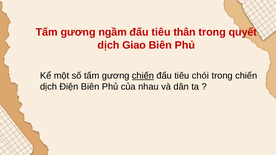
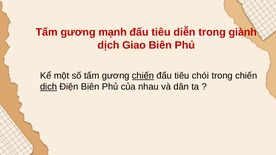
ngầm: ngầm -> mạnh
thân: thân -> diễn
quyết: quyết -> giành
dịch at (49, 87) underline: none -> present
